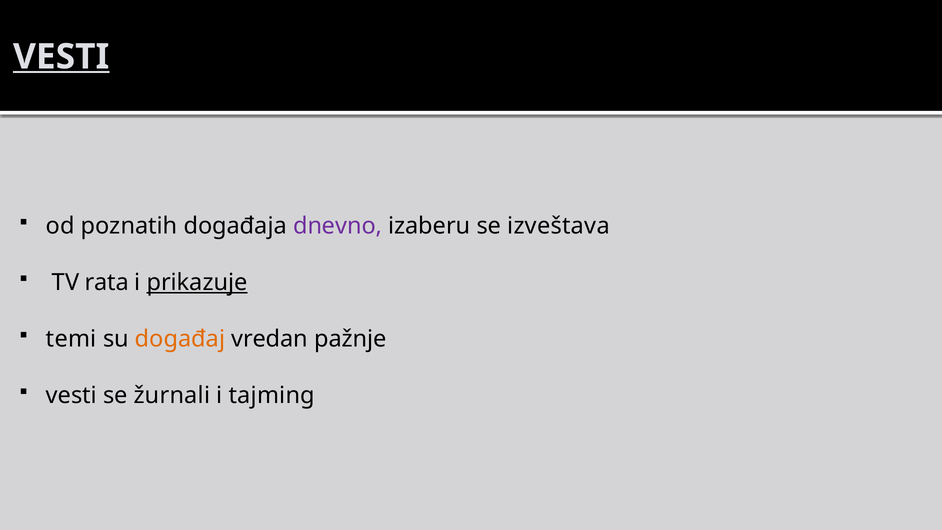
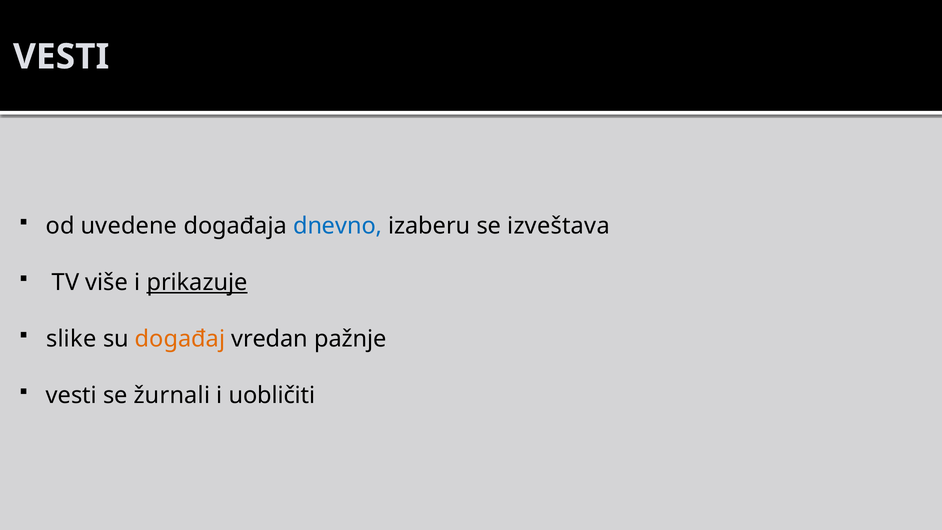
VESTI at (61, 57) underline: present -> none
poznatih: poznatih -> uvedene
dnevno colour: purple -> blue
rata: rata -> više
temi: temi -> slike
tajming: tajming -> uobličiti
